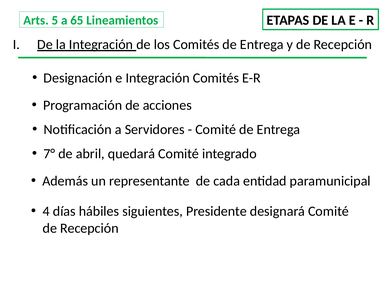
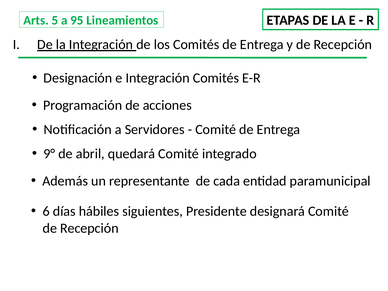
65: 65 -> 95
7°: 7° -> 9°
4: 4 -> 6
